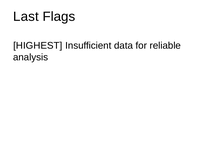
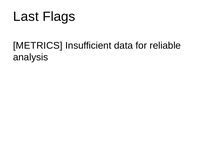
HIGHEST: HIGHEST -> METRICS
